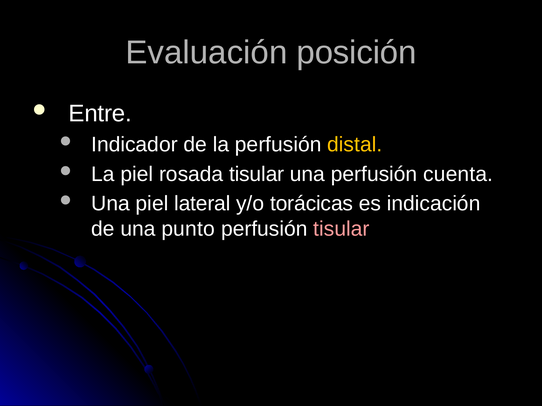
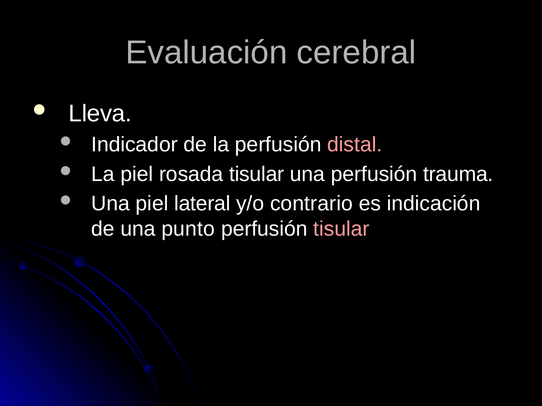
posición: posición -> cerebral
Entre: Entre -> Lleva
distal colour: yellow -> pink
cuenta: cuenta -> trauma
torácicas: torácicas -> contrario
